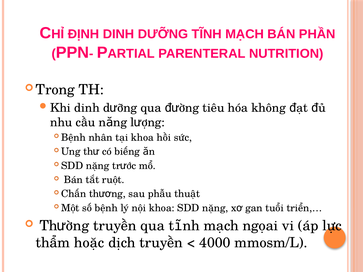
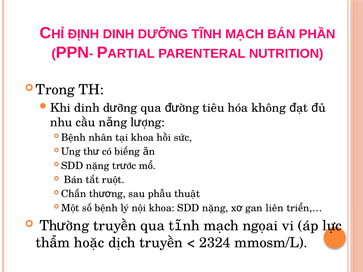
tuổi: tuổi -> liên
4000: 4000 -> 2324
